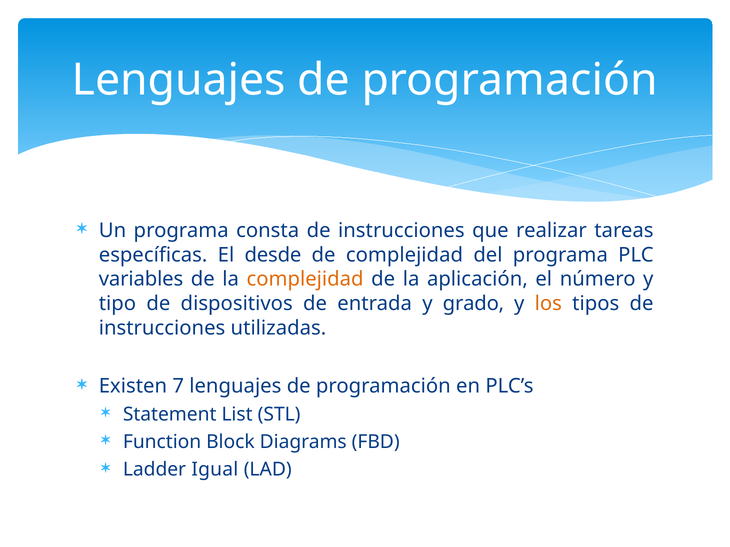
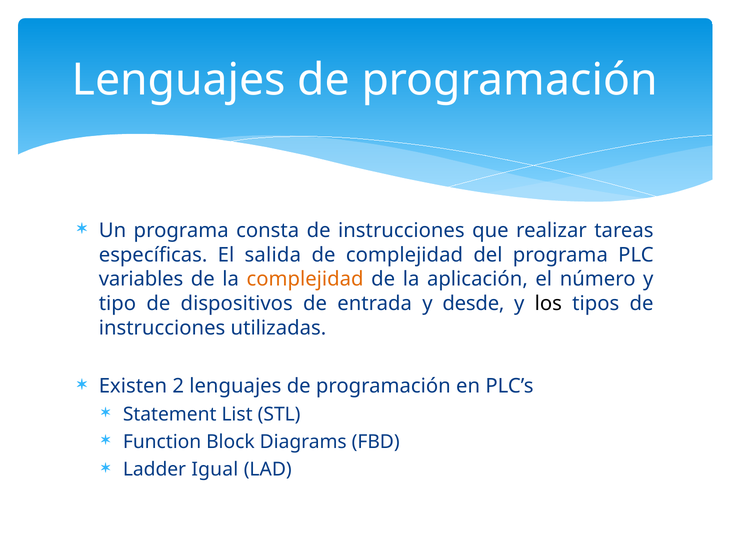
desde: desde -> salida
grado: grado -> desde
los colour: orange -> black
7: 7 -> 2
